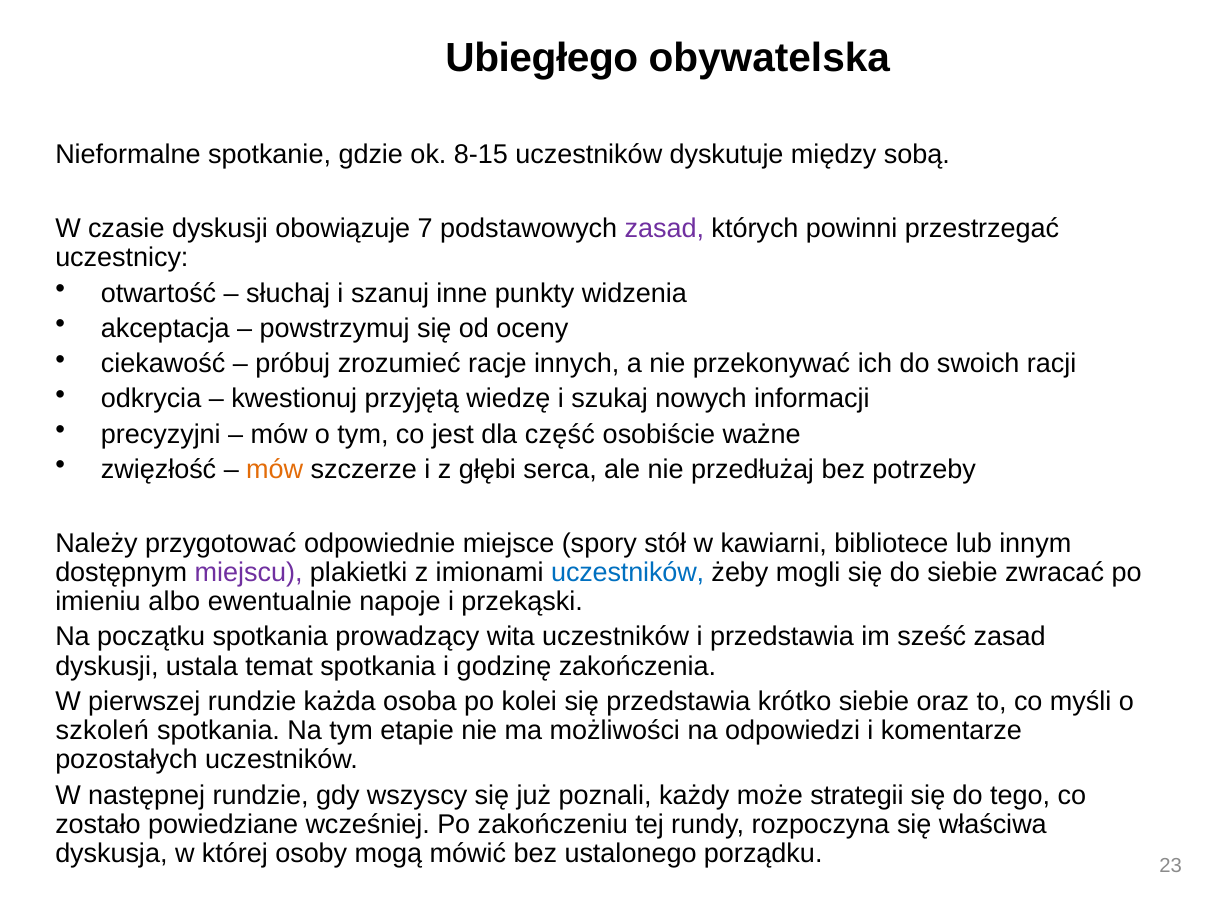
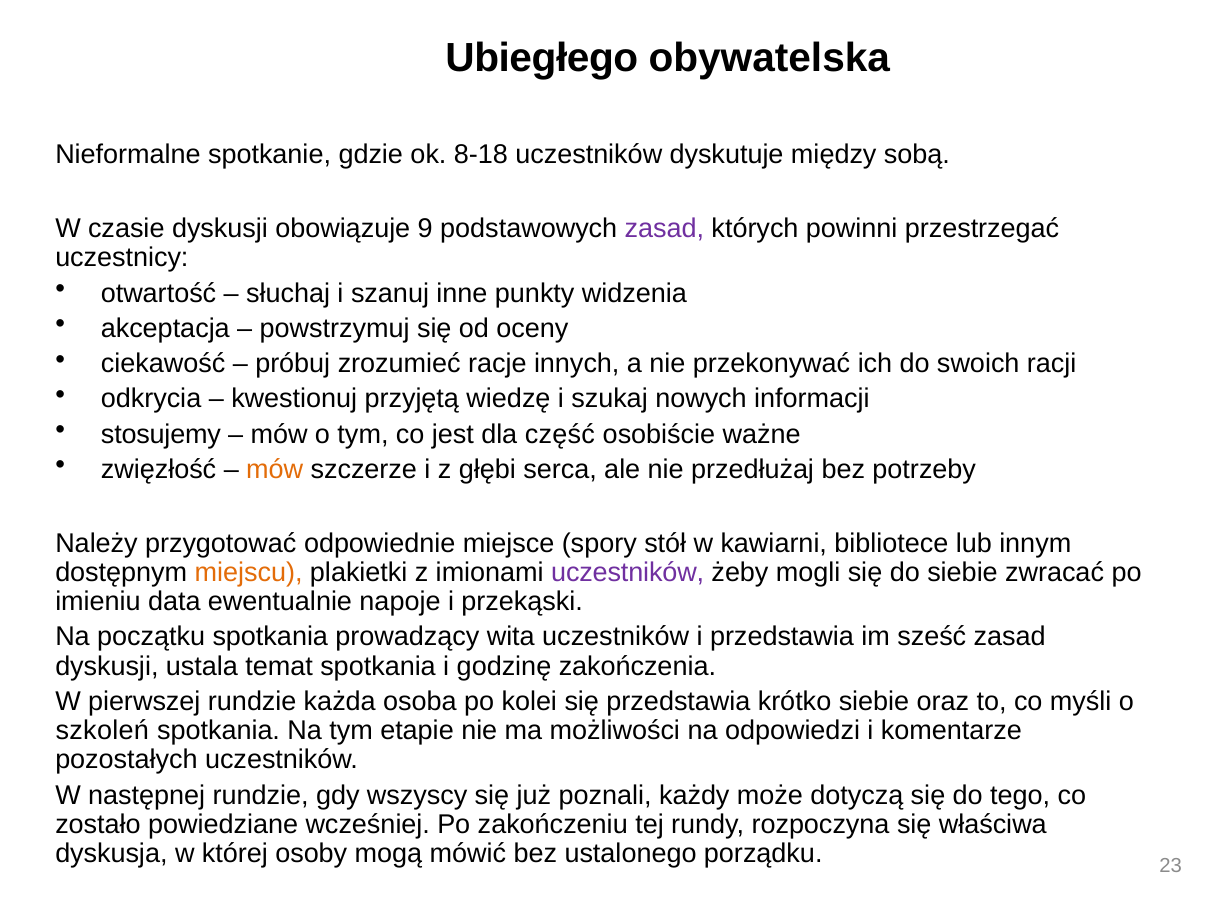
8-15: 8-15 -> 8-18
7: 7 -> 9
precyzyjni: precyzyjni -> stosujemy
miejscu colour: purple -> orange
uczestników at (628, 572) colour: blue -> purple
albo: albo -> data
strategii: strategii -> dotyczą
